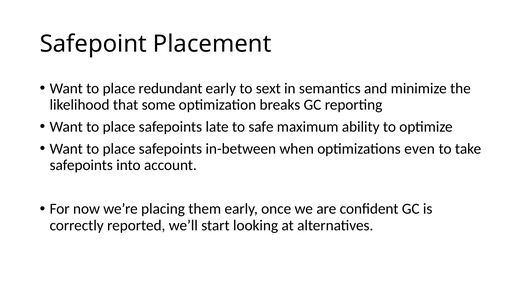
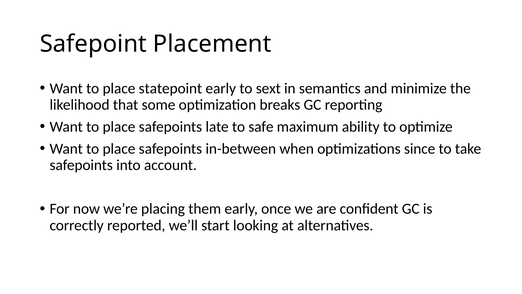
redundant: redundant -> statepoint
even: even -> since
